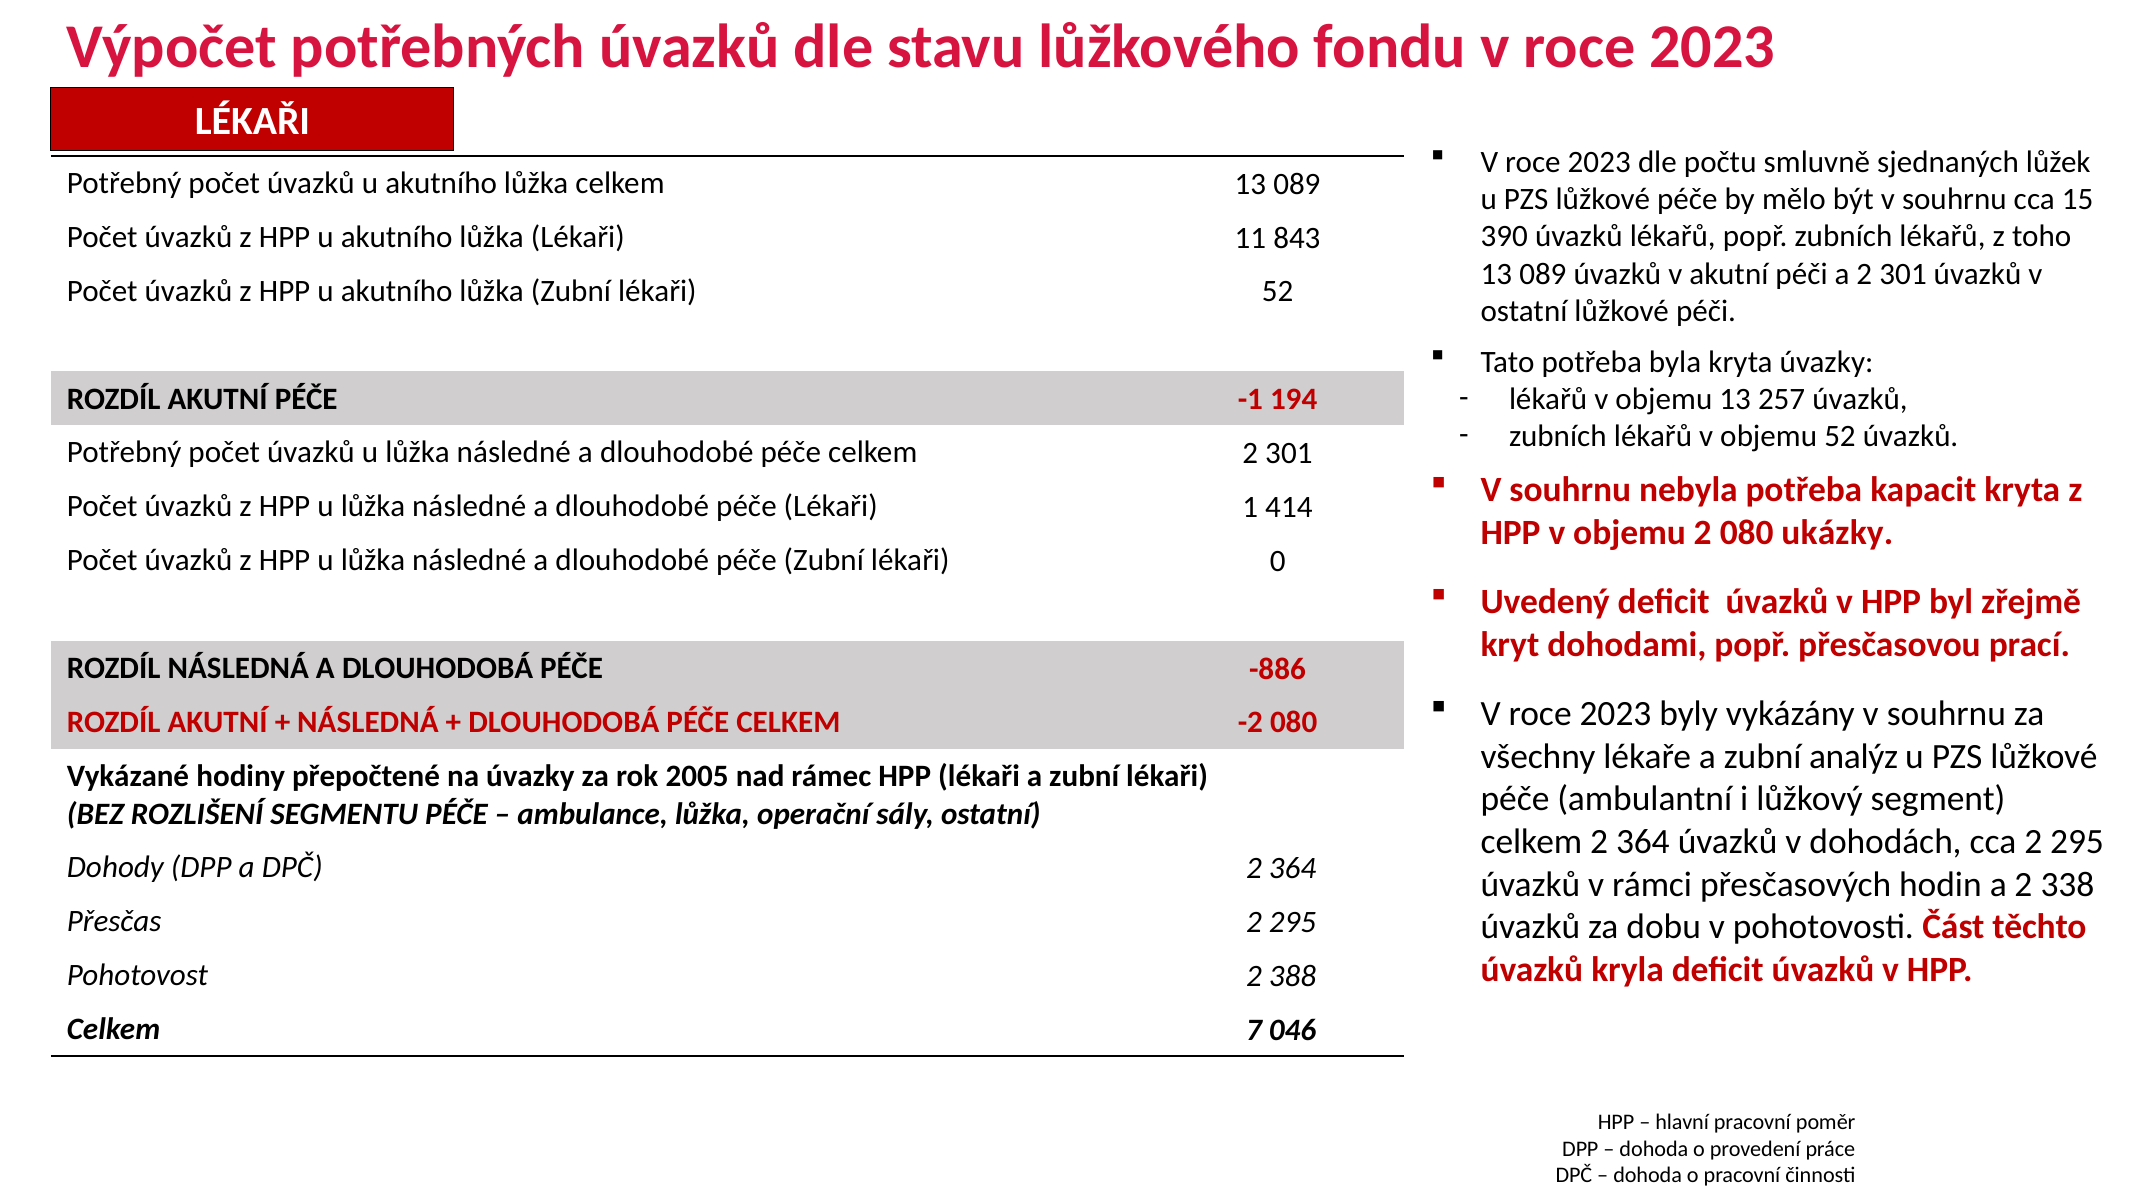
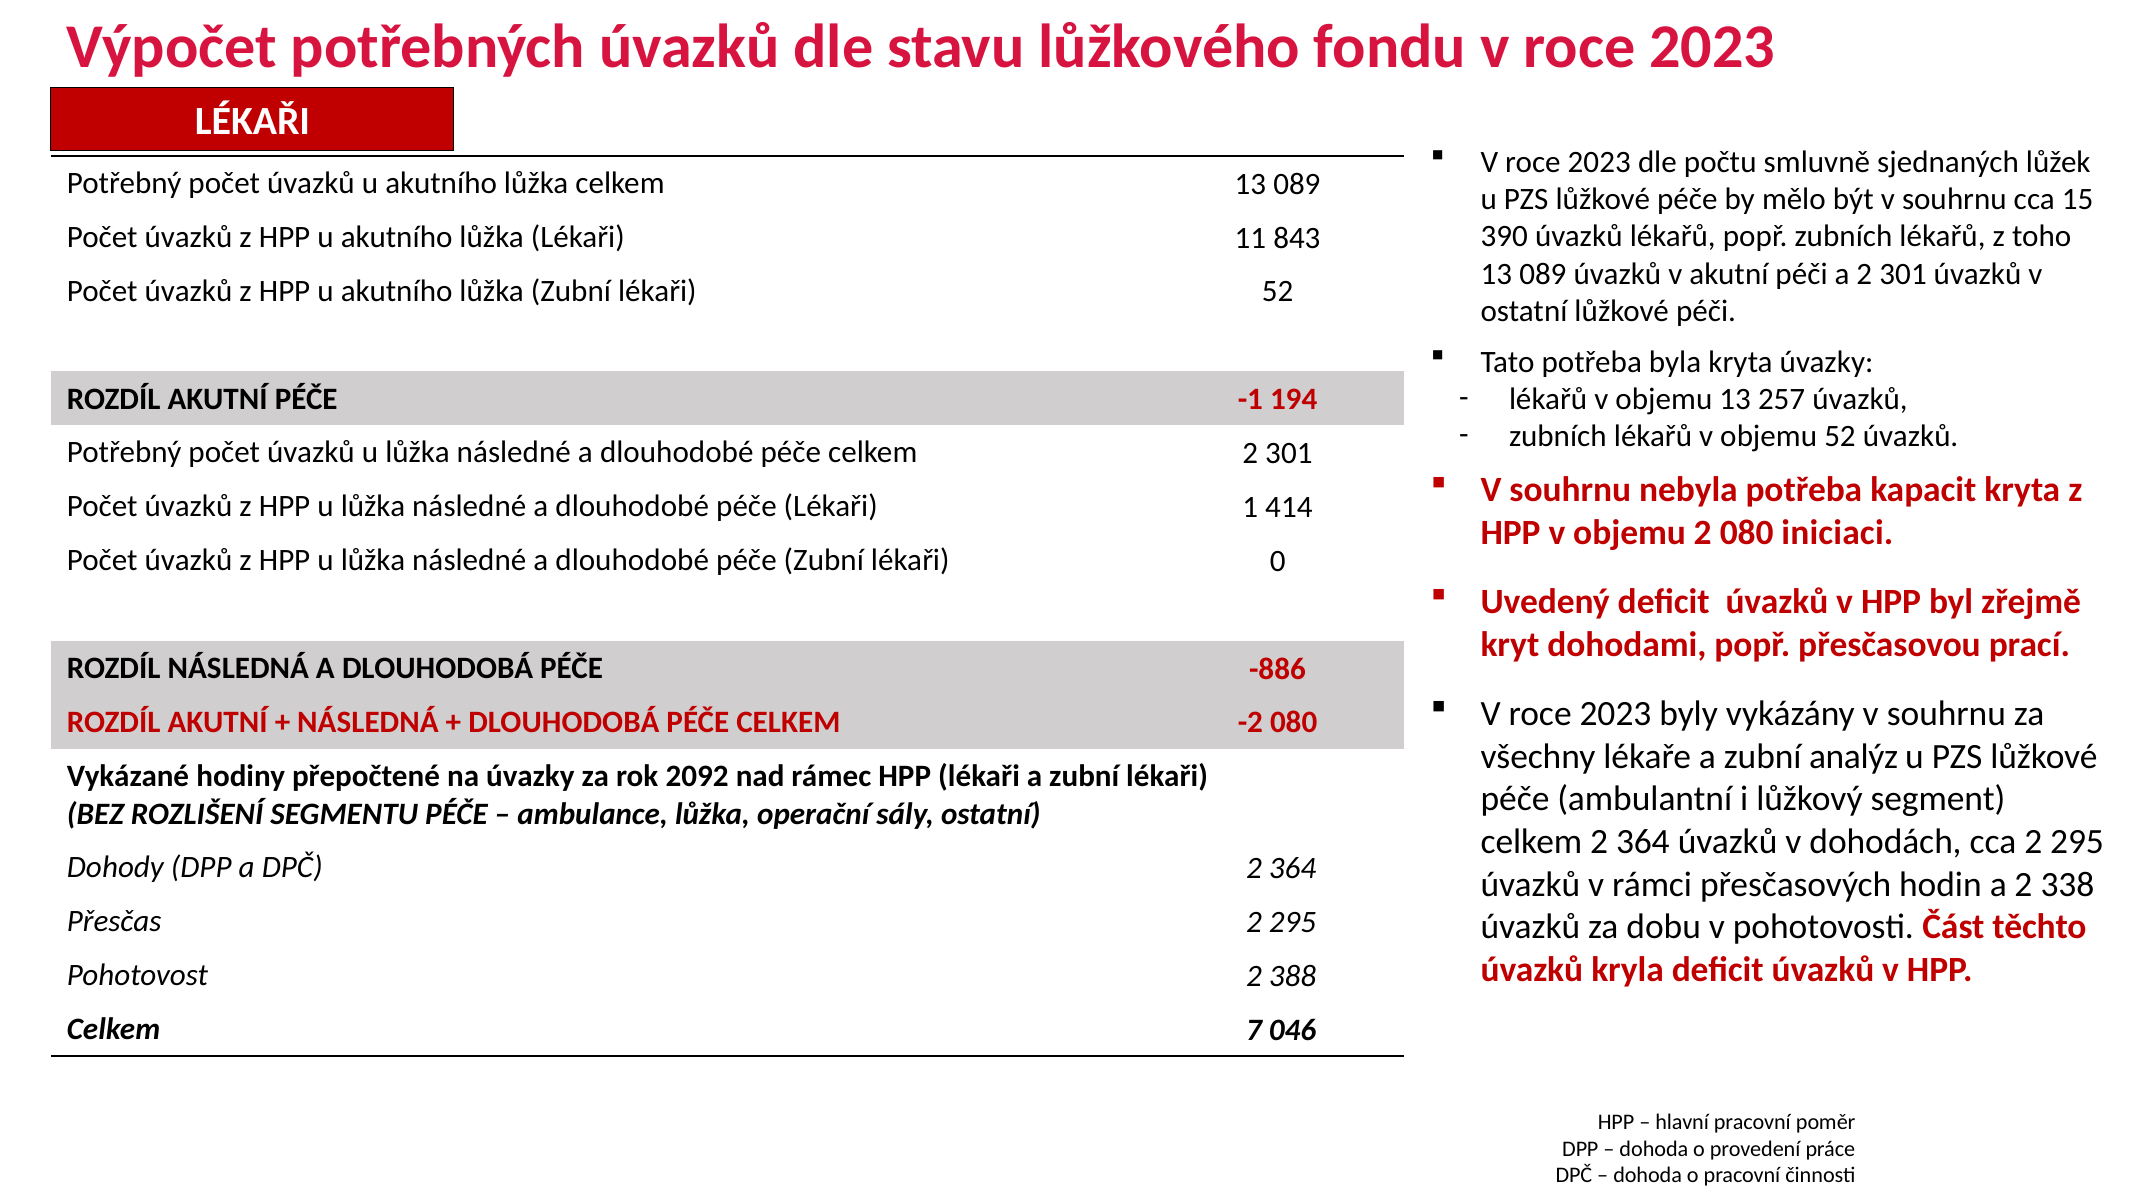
ukázky: ukázky -> iniciaci
2005: 2005 -> 2092
